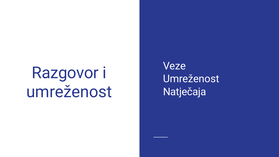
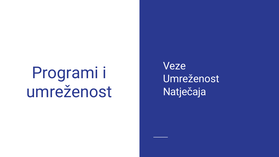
Razgovor: Razgovor -> Programi
